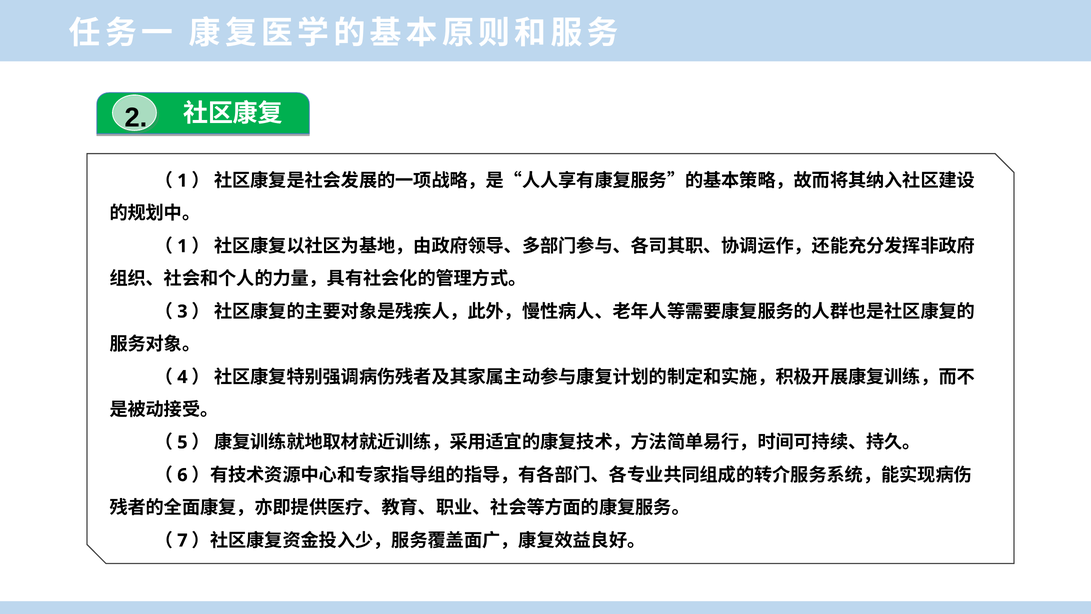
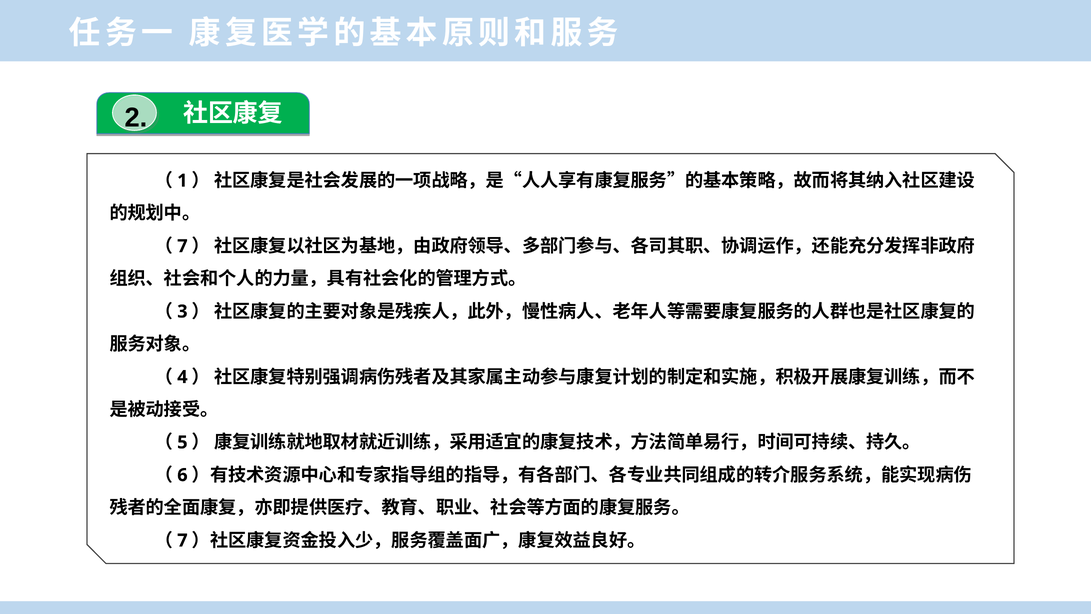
1 at (182, 246): 1 -> 7
